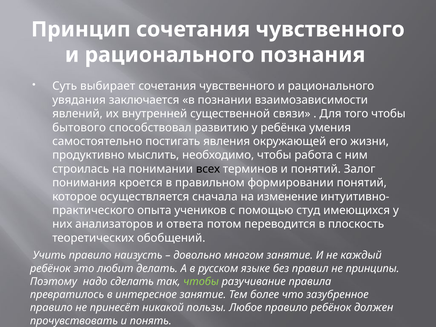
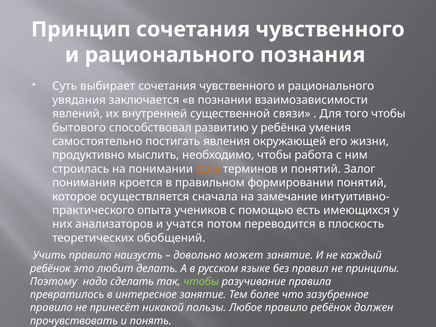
всех colour: black -> orange
изменение: изменение -> замечание
студ: студ -> есть
ответа: ответа -> учатся
многом: многом -> может
